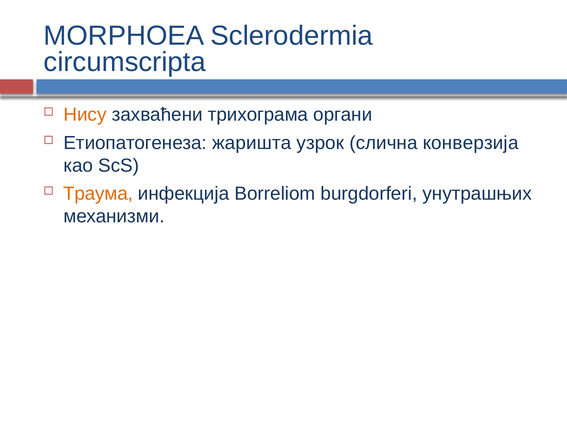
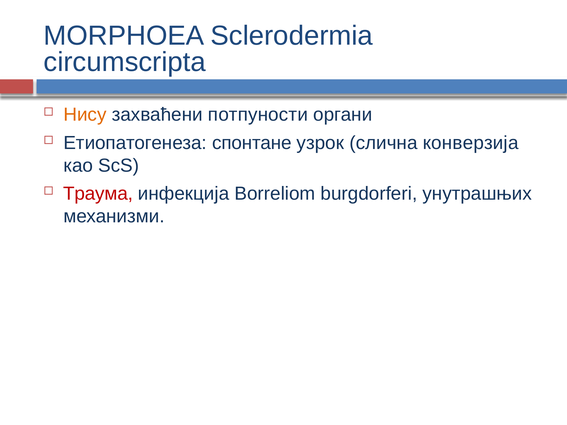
трихограма: трихограма -> потпуности
жаришта: жаришта -> спонтане
Траума colour: orange -> red
